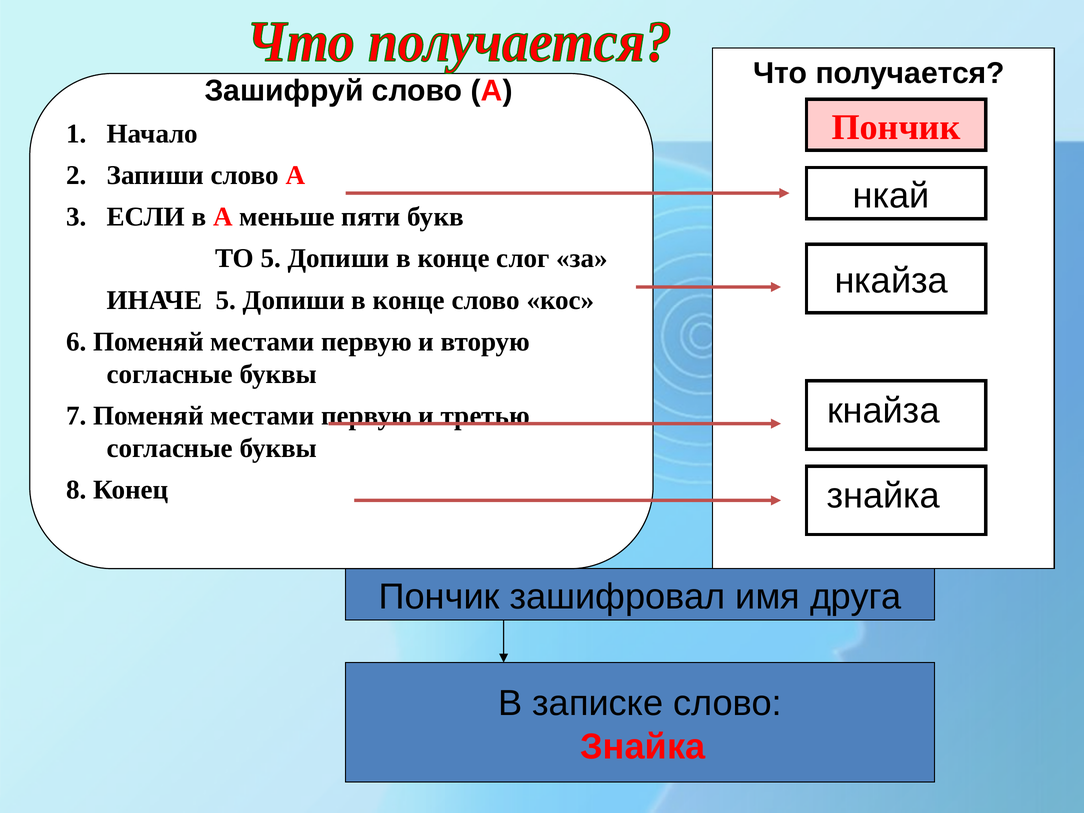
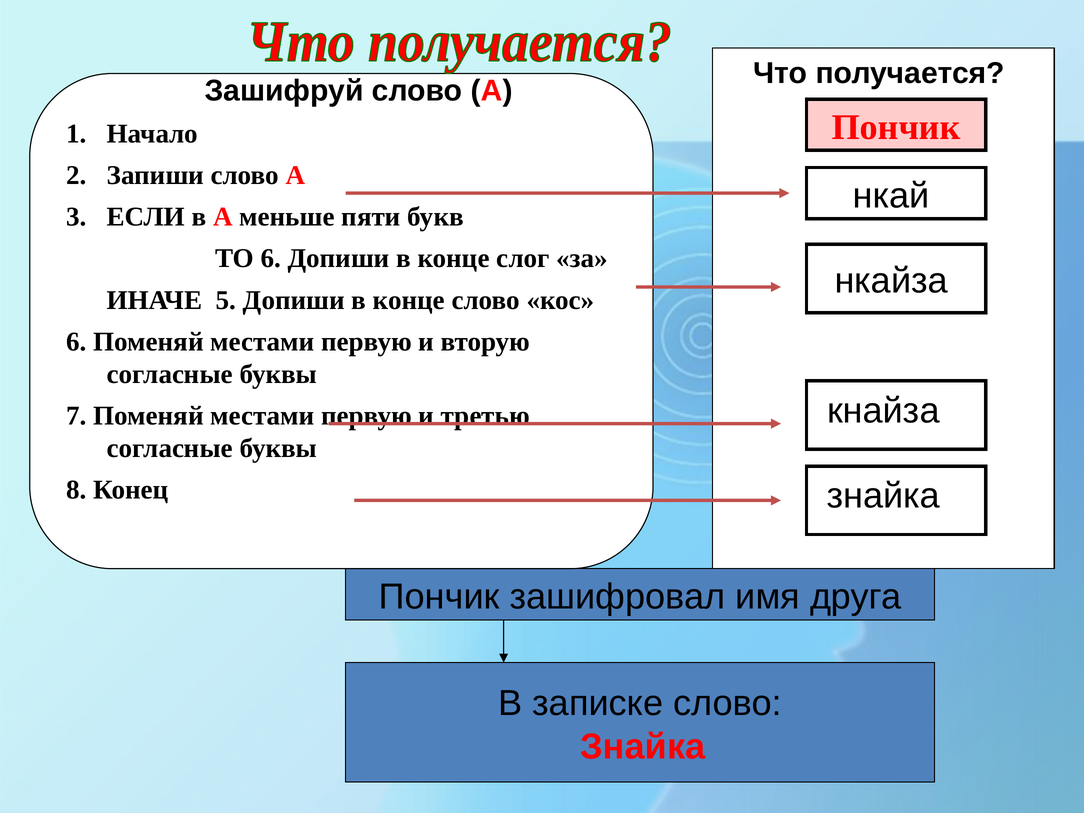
ТО 5: 5 -> 6
